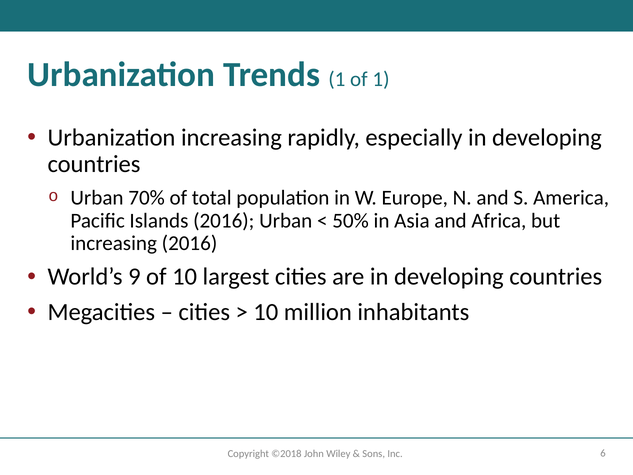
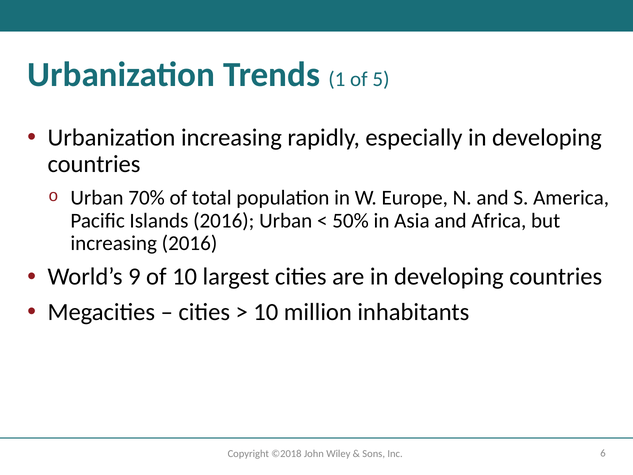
of 1: 1 -> 5
